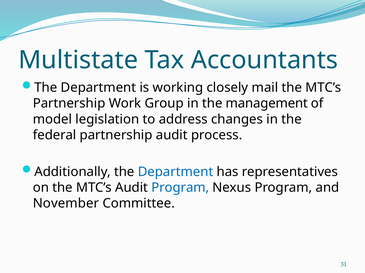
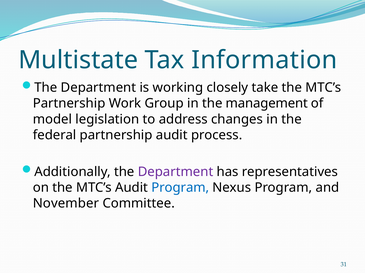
Accountants: Accountants -> Information
mail: mail -> take
Department at (176, 172) colour: blue -> purple
